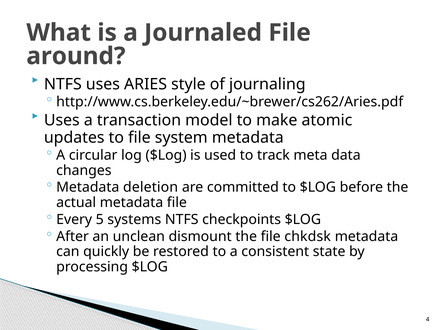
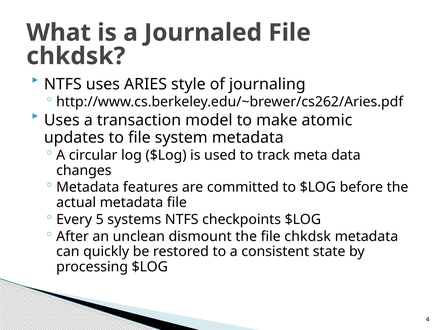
around at (76, 56): around -> chkdsk
deletion: deletion -> features
